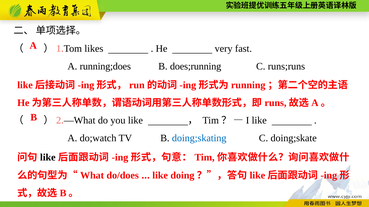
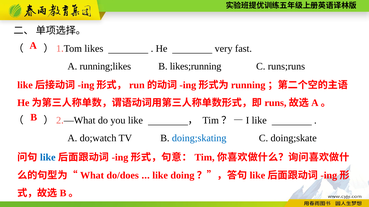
running;does: running;does -> running;likes
does;running: does;running -> likes;running
like at (48, 158) colour: black -> blue
